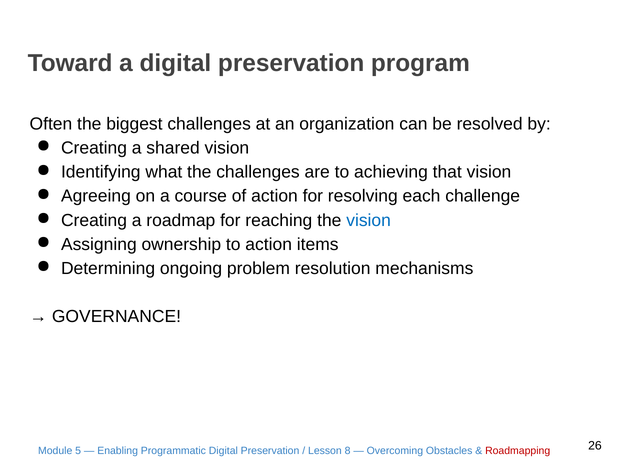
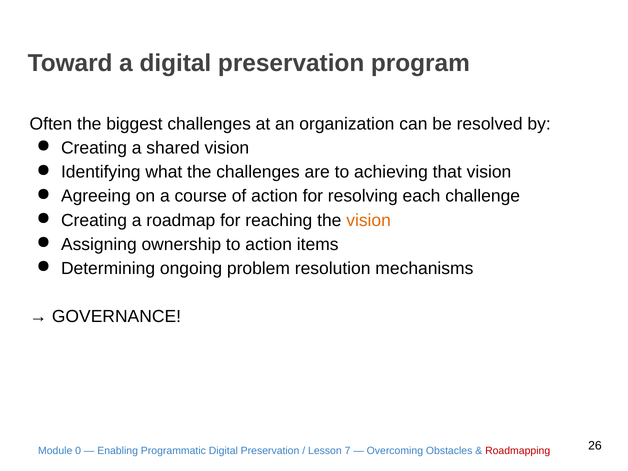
vision at (369, 220) colour: blue -> orange
5: 5 -> 0
8: 8 -> 7
